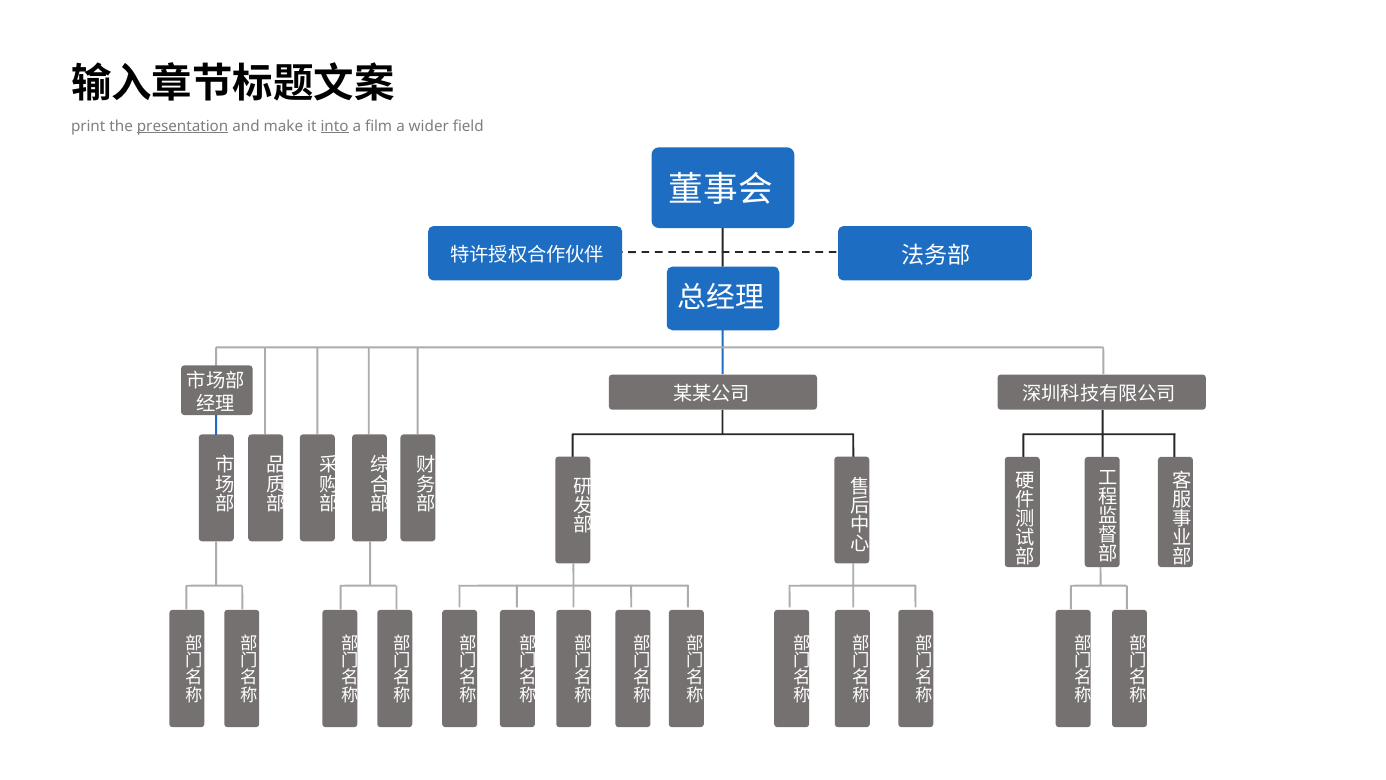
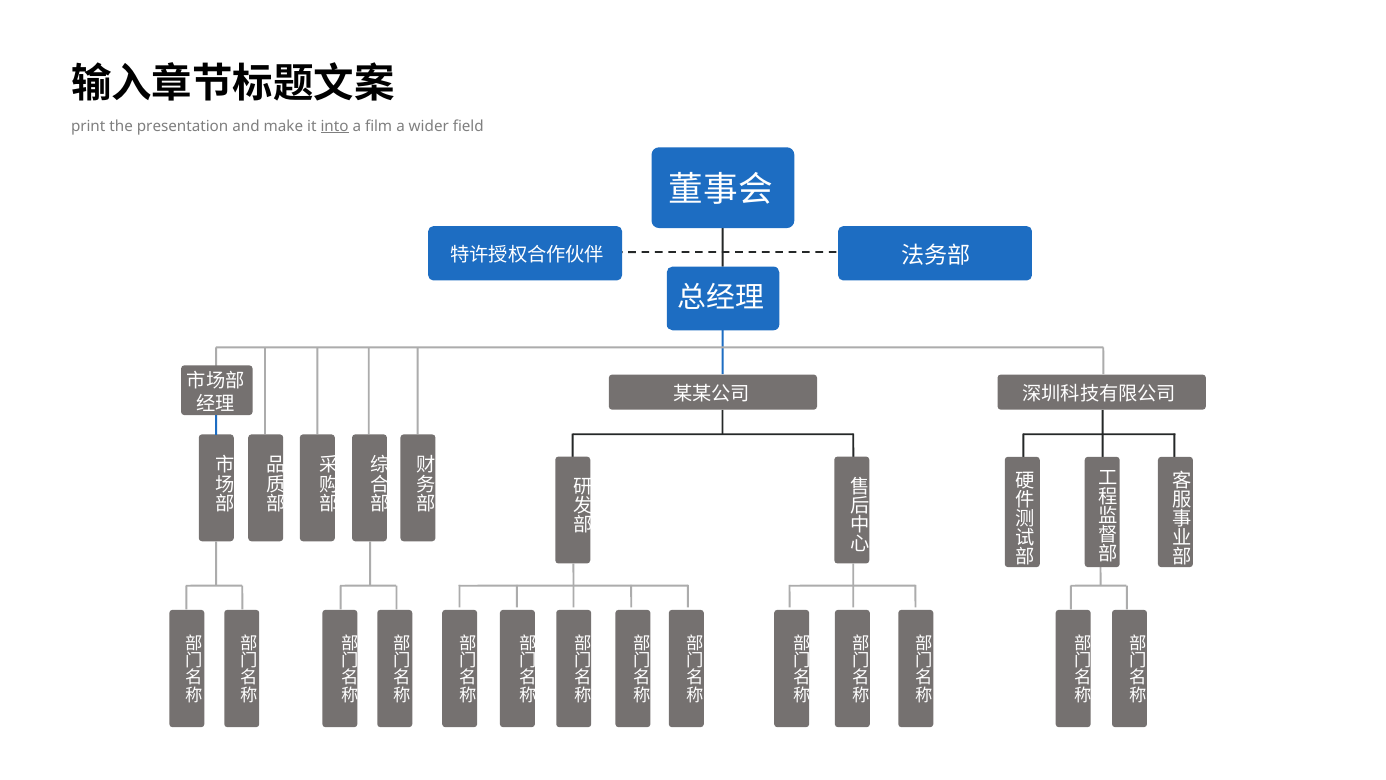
presentation underline: present -> none
